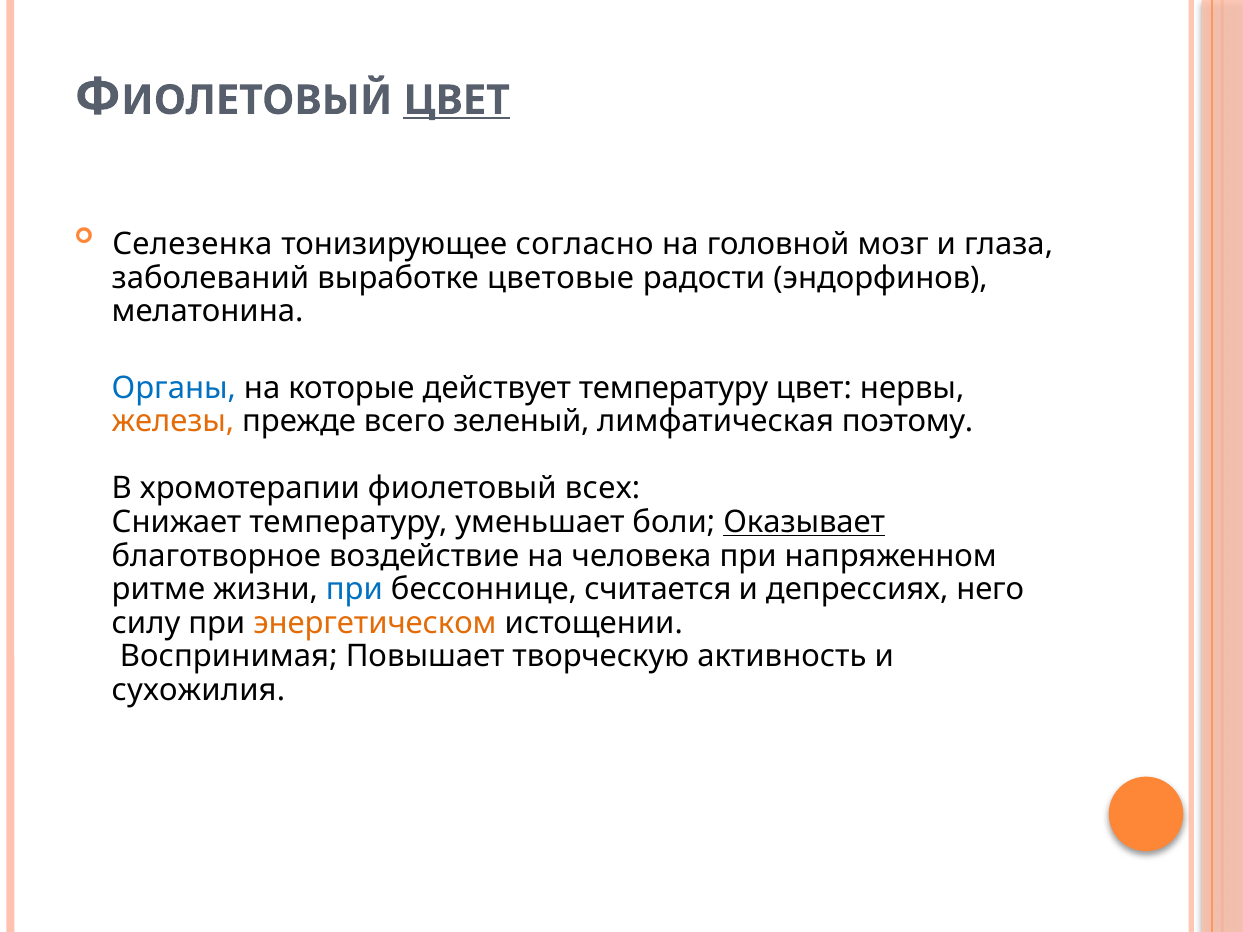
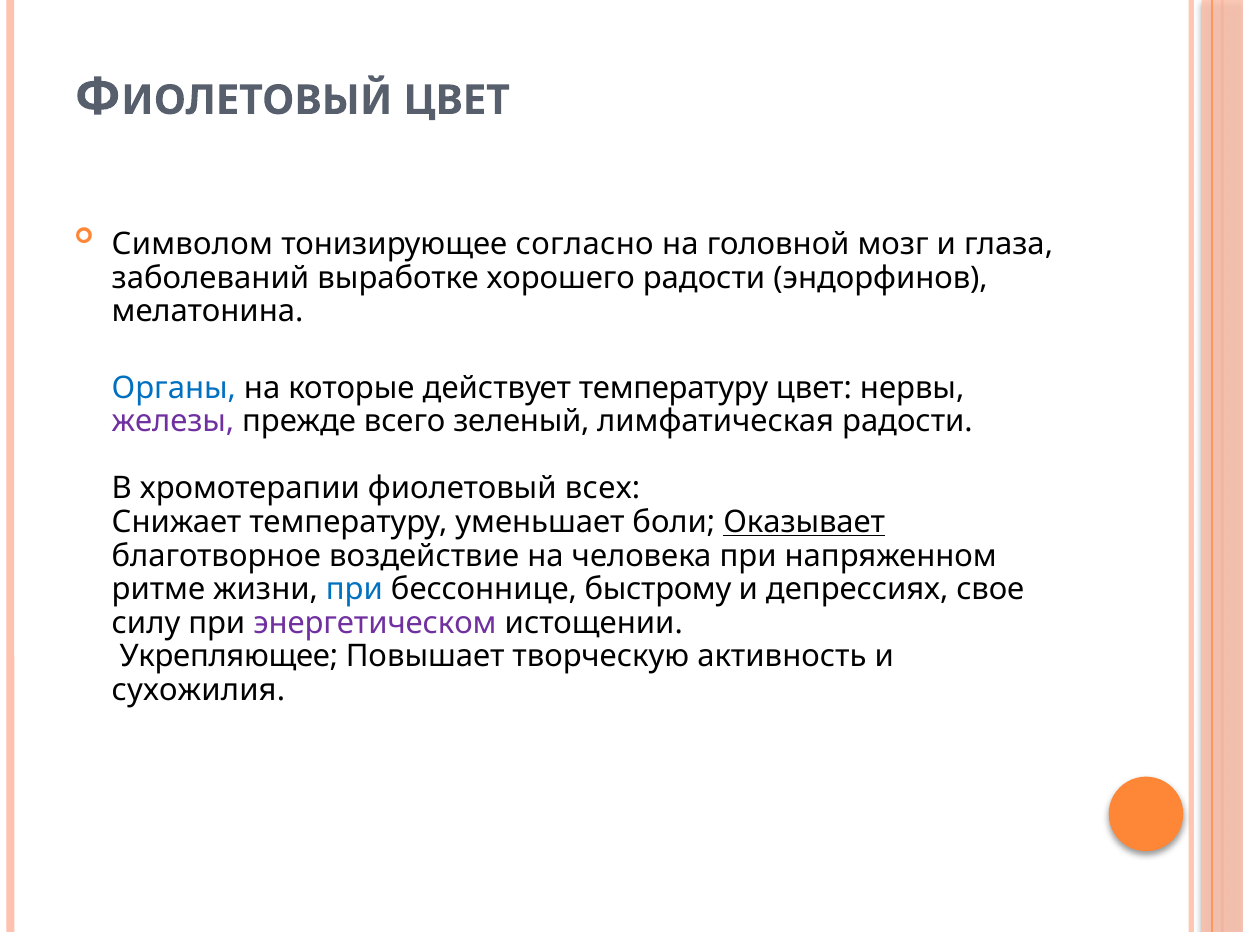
ЦВЕТ at (457, 100) underline: present -> none
Селезенка: Селезенка -> Символом
цветовые: цветовые -> хорошего
железы colour: orange -> purple
лимфатическая поэтому: поэтому -> радости
считается: считается -> быстрому
него: него -> свое
энергетическом colour: orange -> purple
Воспринимая: Воспринимая -> Укрепляющее
